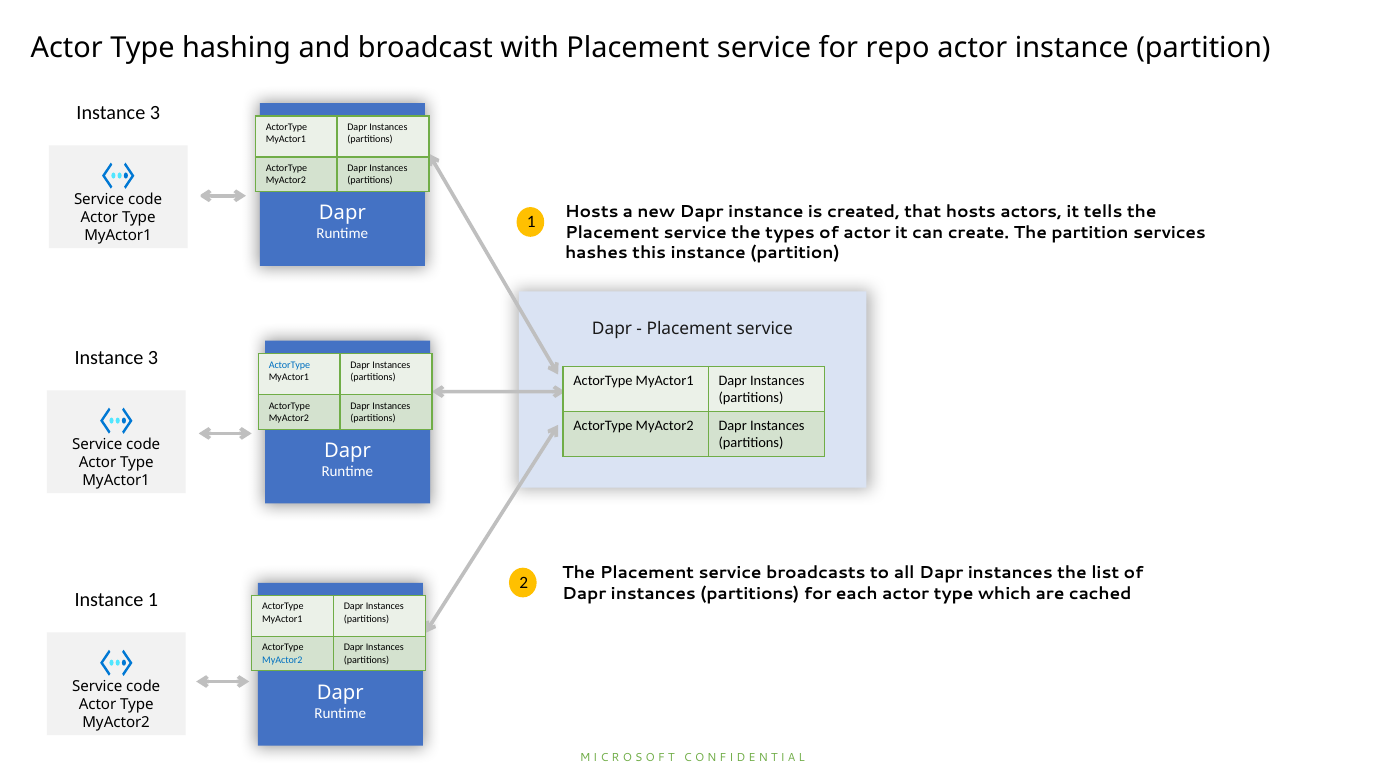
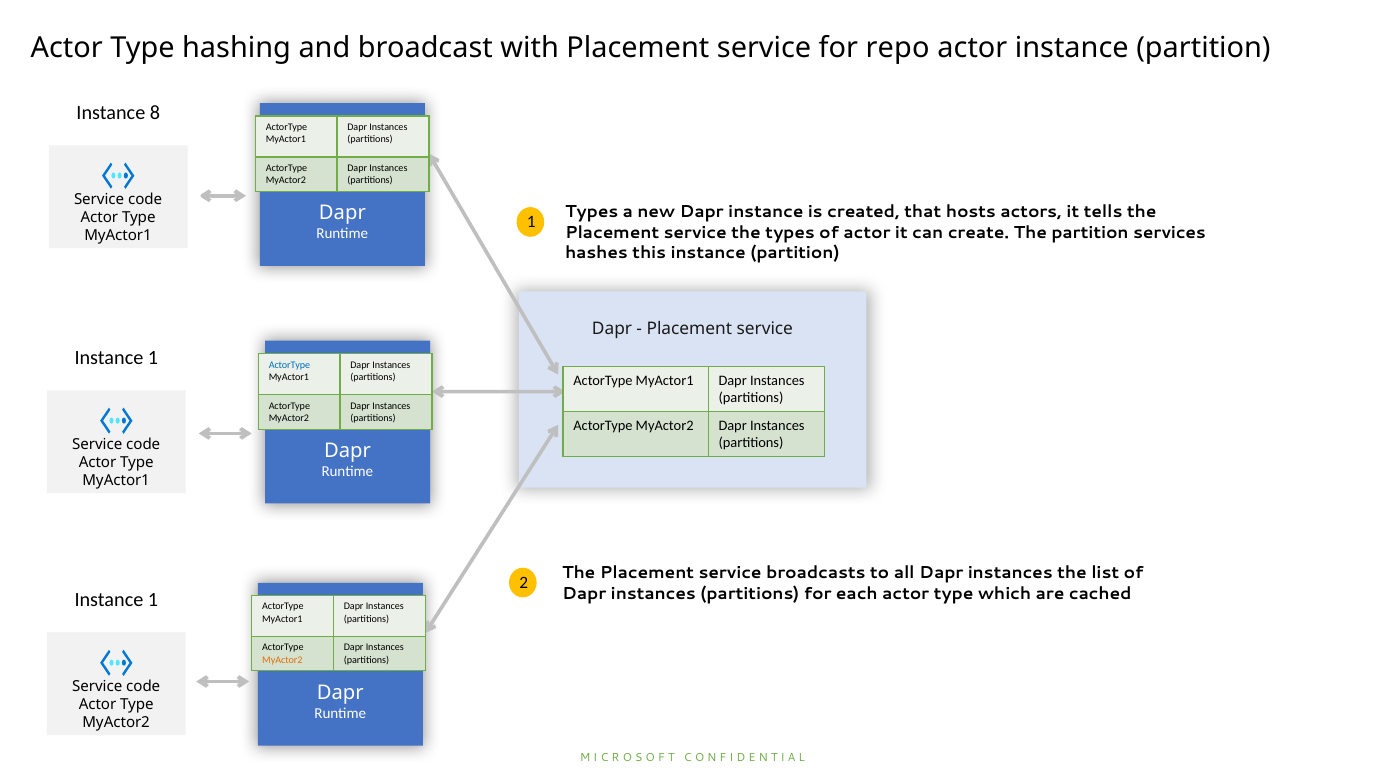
3 at (155, 113): 3 -> 8
Hosts at (592, 212): Hosts -> Types
3 at (153, 358): 3 -> 1
MyActor2 at (282, 660) colour: blue -> orange
